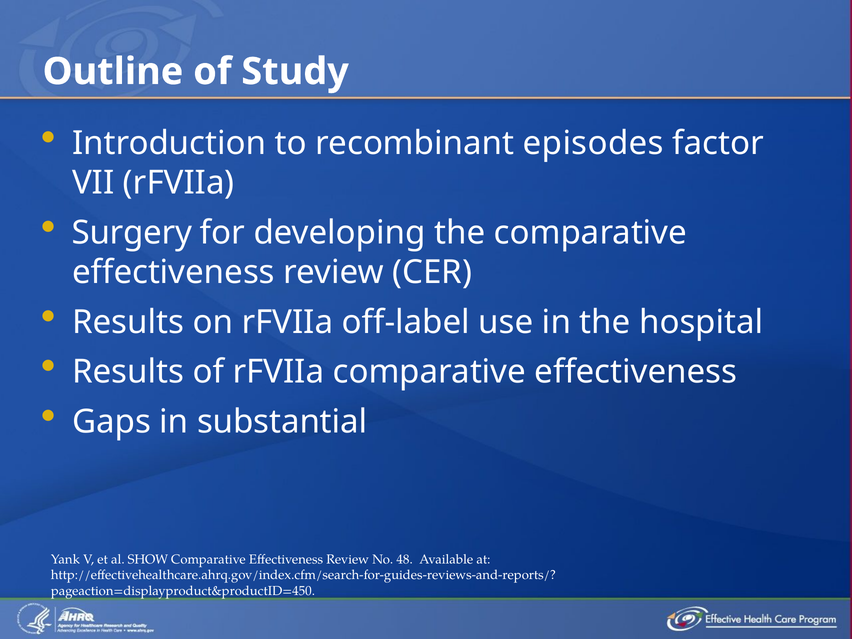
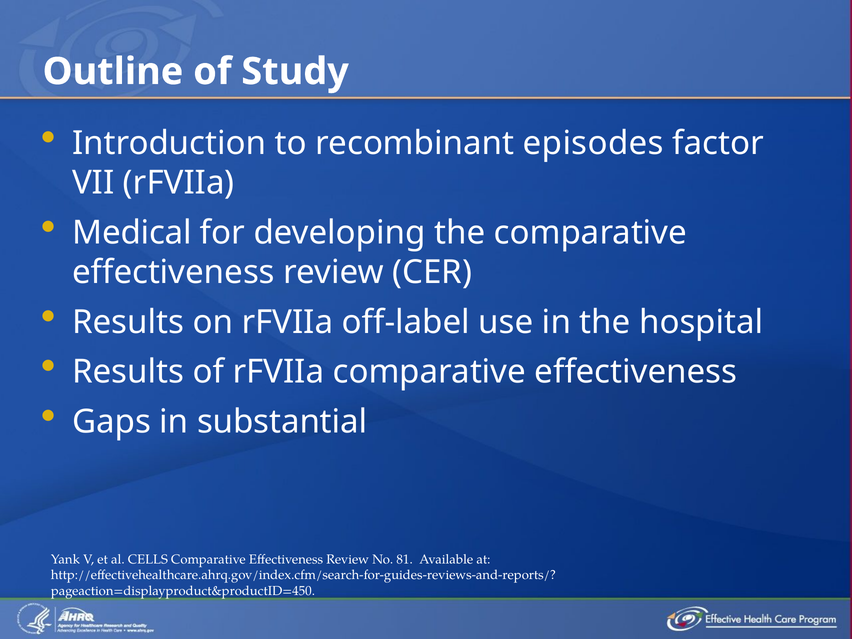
Surgery: Surgery -> Medical
SHOW: SHOW -> CELLS
48: 48 -> 81
